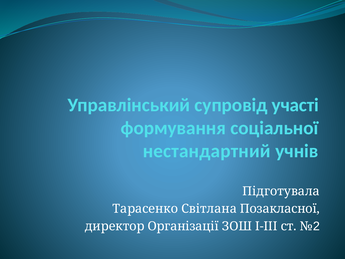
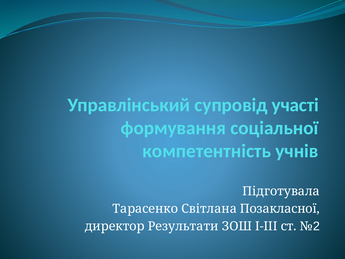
нестандартний: нестандартний -> компетентність
Організації: Організації -> Результати
